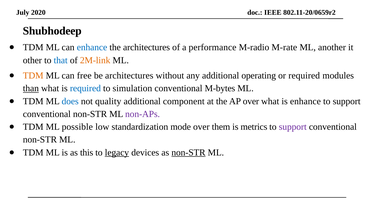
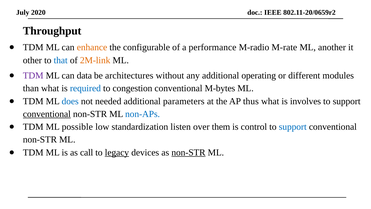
Shubhodeep: Shubhodeep -> Throughput
enhance at (92, 47) colour: blue -> orange
the architectures: architectures -> configurable
TDM at (33, 75) colour: orange -> purple
free: free -> data
or required: required -> different
than underline: present -> none
simulation: simulation -> congestion
quality: quality -> needed
component: component -> parameters
AP over: over -> thus
is enhance: enhance -> involves
conventional at (47, 114) underline: none -> present
non-APs colour: purple -> blue
mode: mode -> listen
metrics: metrics -> control
support at (293, 127) colour: purple -> blue
this: this -> call
